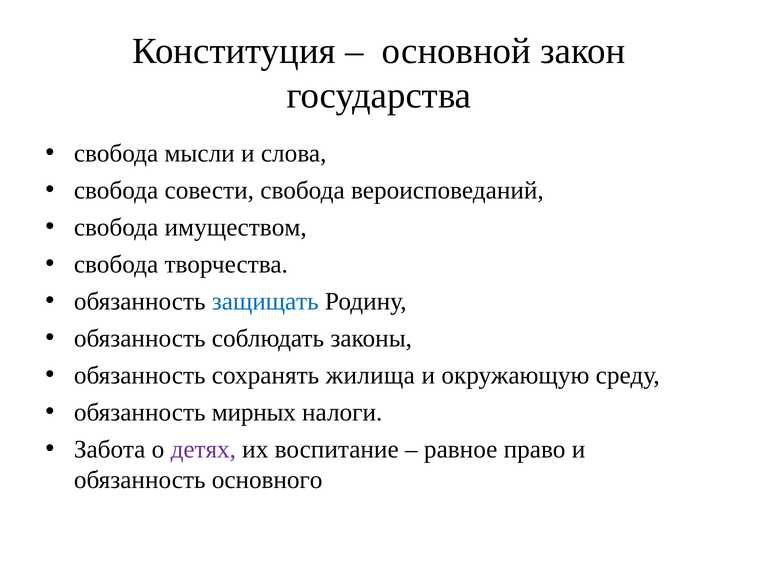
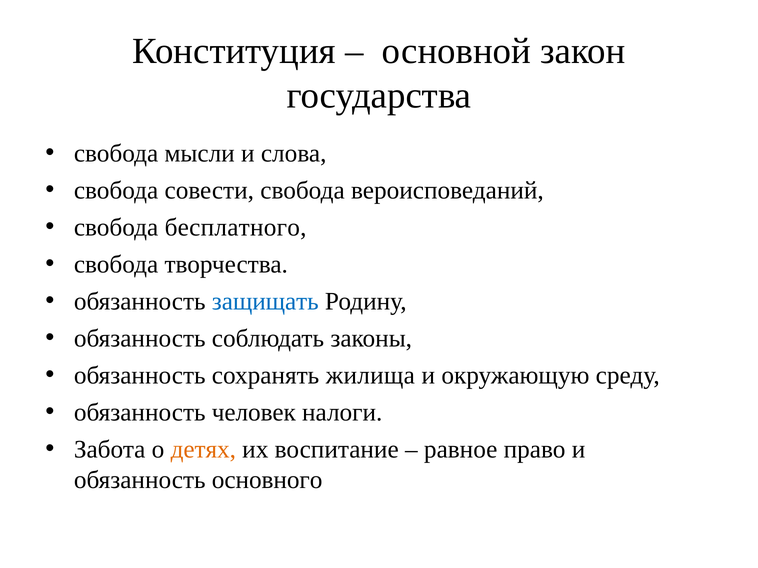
имуществом: имуществом -> бесплатного
мирных: мирных -> человек
детях colour: purple -> orange
